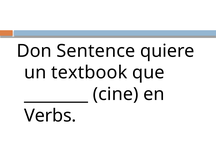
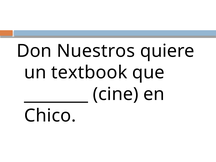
Sentence: Sentence -> Nuestros
Verbs: Verbs -> Chico
